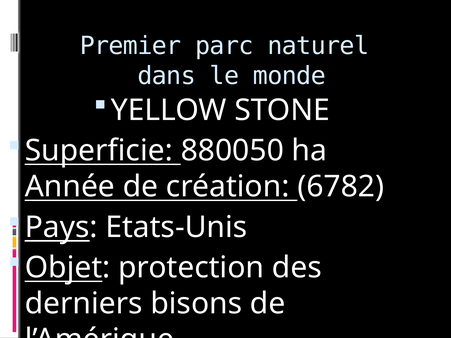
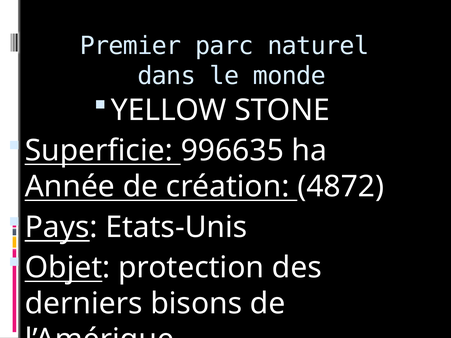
880050: 880050 -> 996635
6782: 6782 -> 4872
